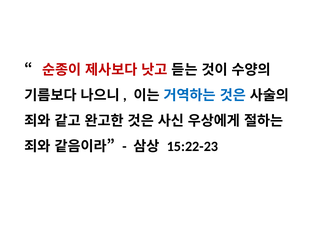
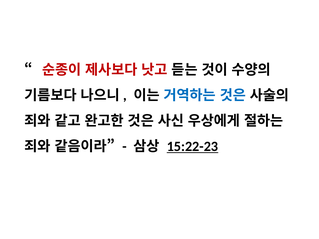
15:22-23 underline: none -> present
